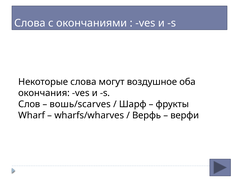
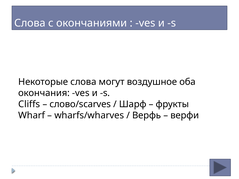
Слов: Слов -> Cliffs
вошь/scarves: вошь/scarves -> слово/scarves
